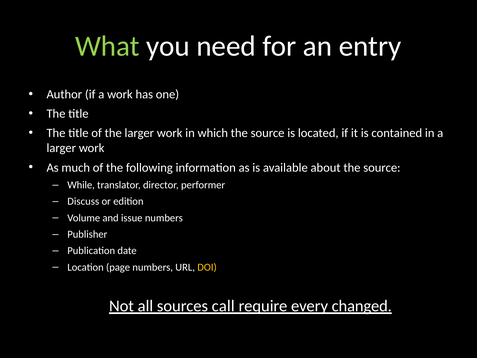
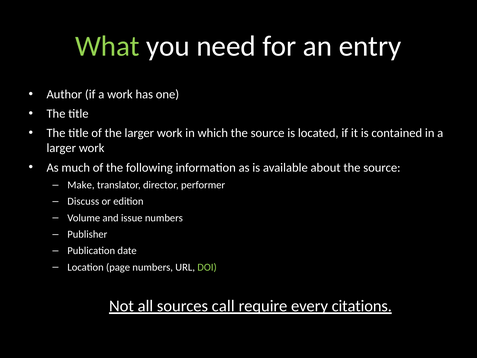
While: While -> Make
DOI colour: yellow -> light green
changed: changed -> citations
